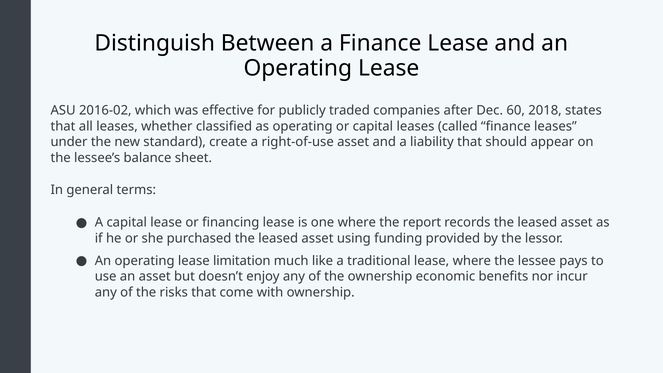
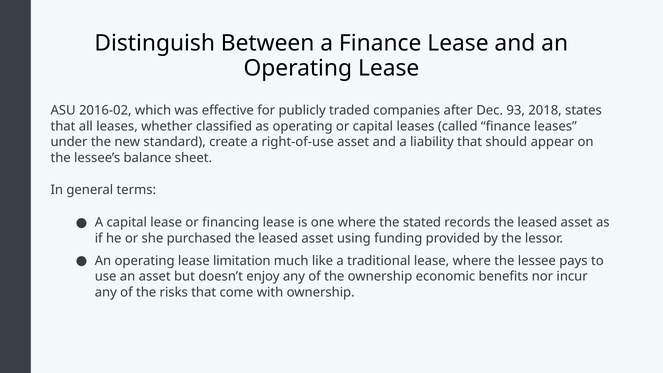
60: 60 -> 93
report: report -> stated
